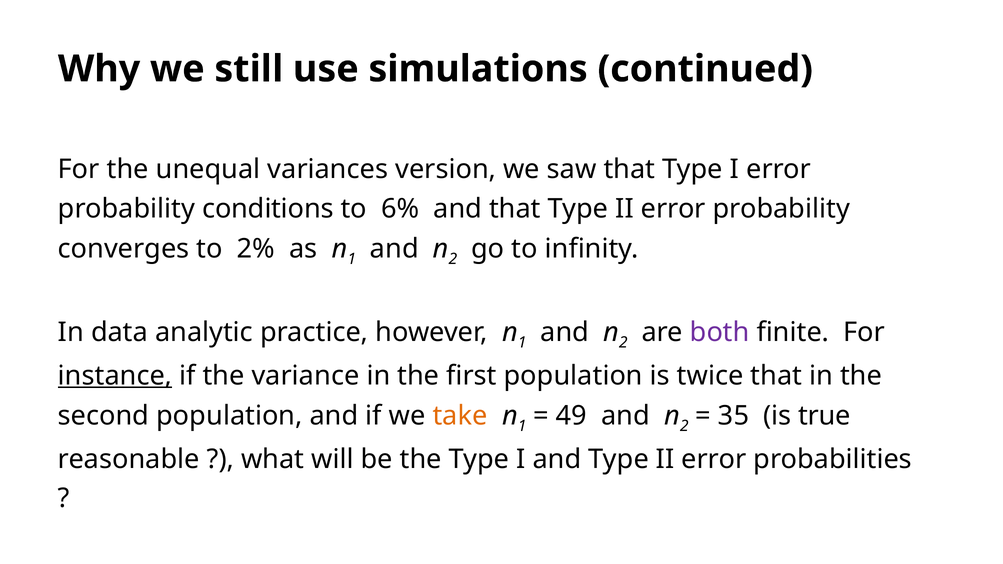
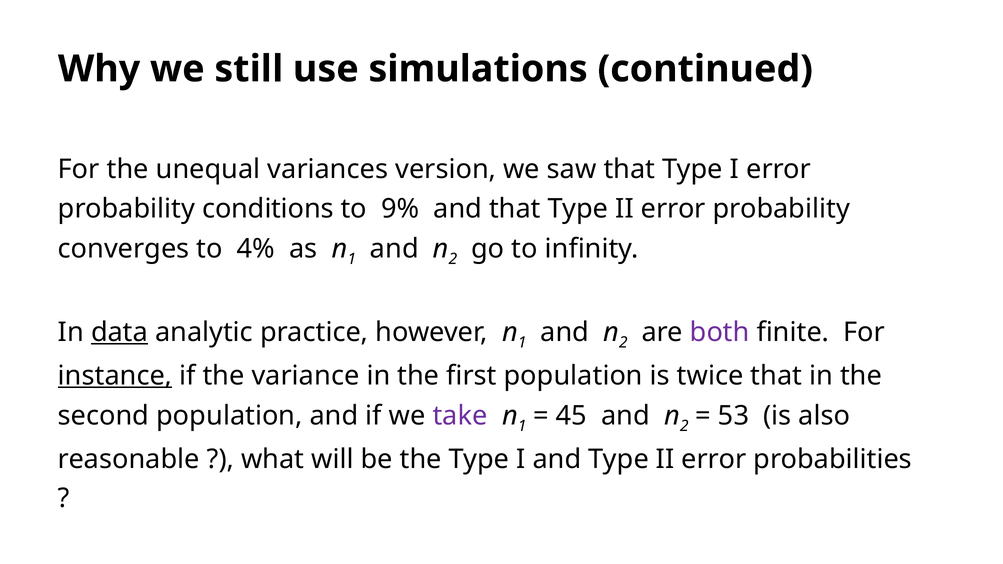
6%: 6% -> 9%
2%: 2% -> 4%
data underline: none -> present
take colour: orange -> purple
49: 49 -> 45
35: 35 -> 53
true: true -> also
